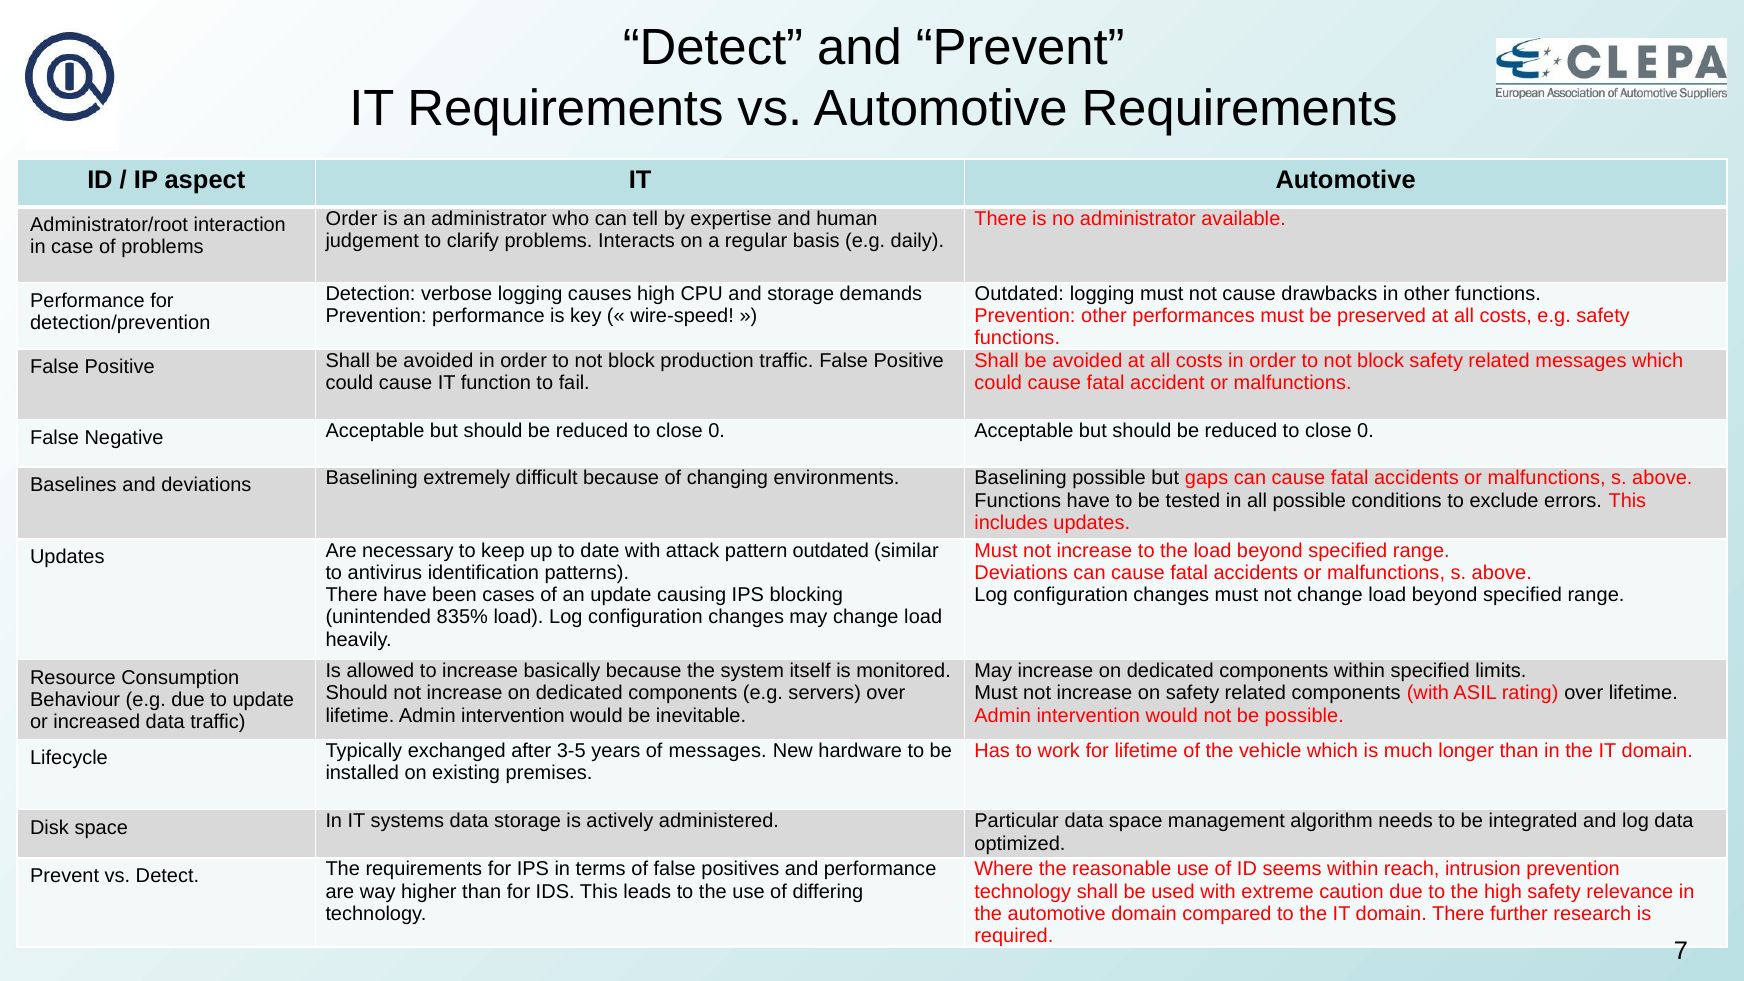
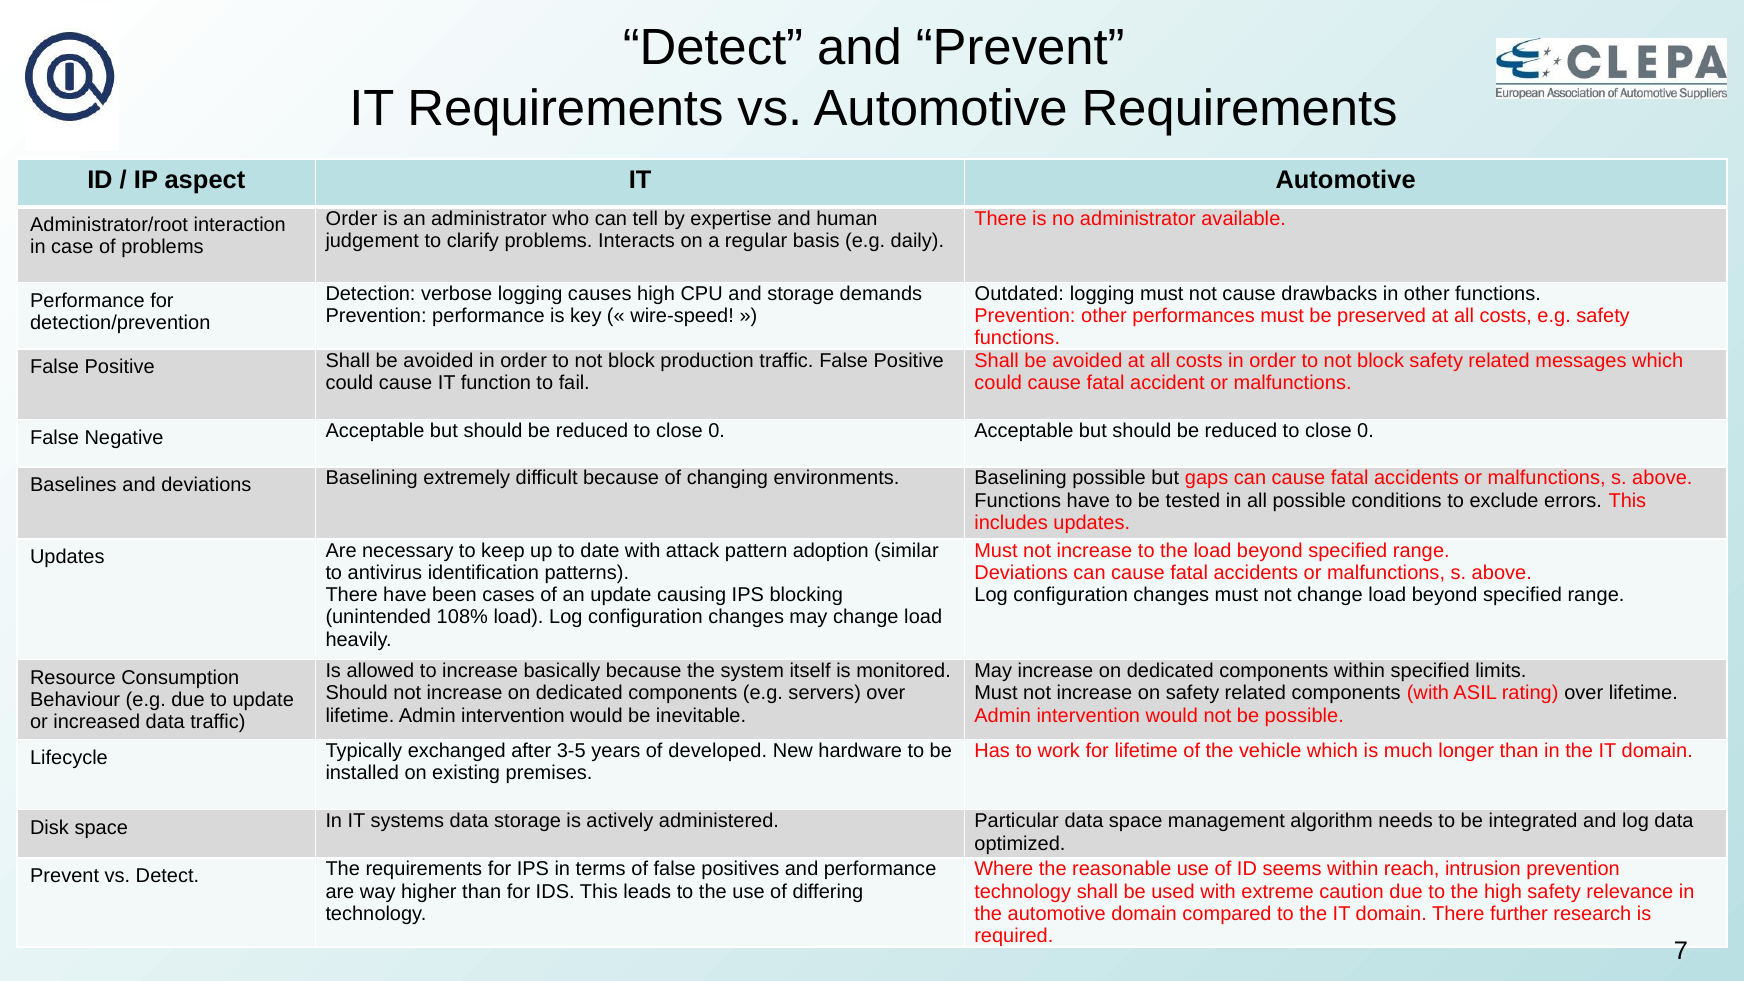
pattern outdated: outdated -> adoption
835%: 835% -> 108%
of messages: messages -> developed
